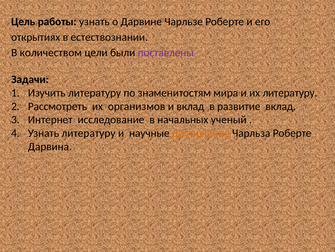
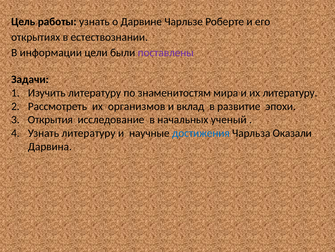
количеством: количеством -> информации
развитие вклад: вклад -> эпохи
Интернет: Интернет -> Открытия
достижения colour: orange -> blue
Чарльза Роберте: Роберте -> Оказали
